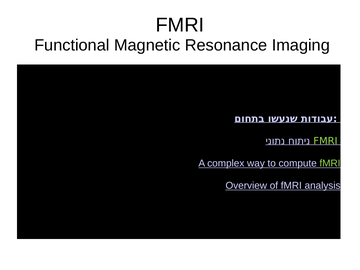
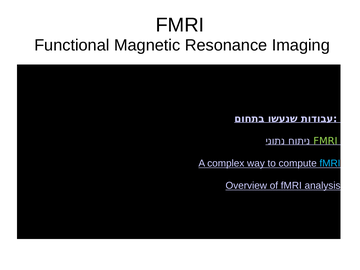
fMRI at (330, 163) colour: light green -> light blue
